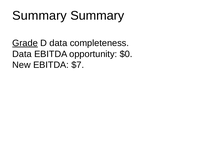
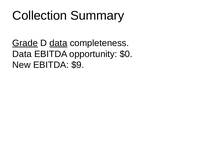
Summary at (40, 16): Summary -> Collection
data at (58, 43) underline: none -> present
$7: $7 -> $9
